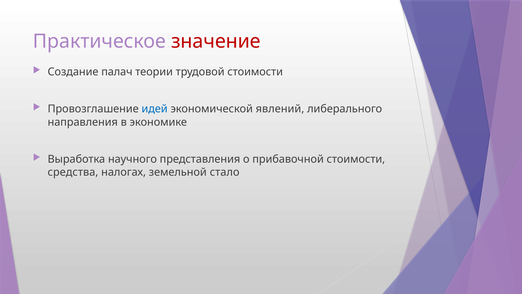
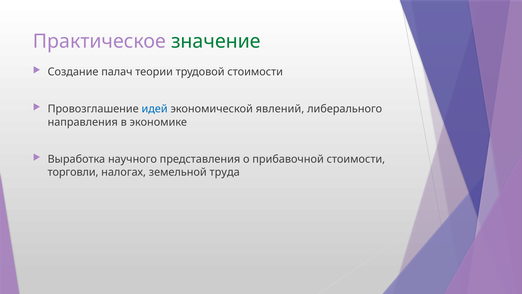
значение colour: red -> green
средства: средства -> торговли
стало: стало -> труда
